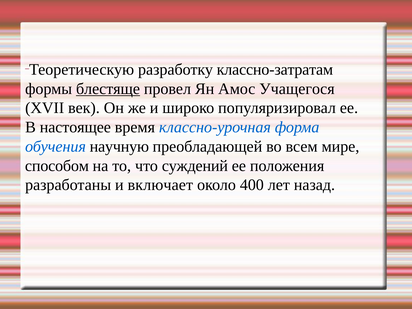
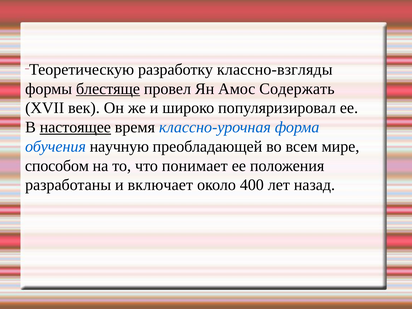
классно-затратам: классно-затратам -> классно-взгляды
Учащегося: Учащегося -> Содержать
настоящее underline: none -> present
суждений: суждений -> понимает
